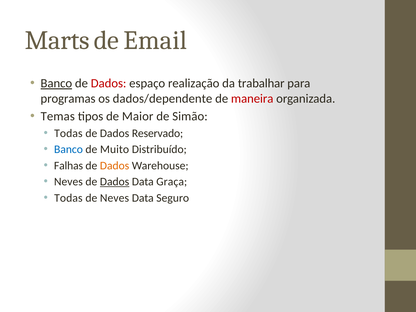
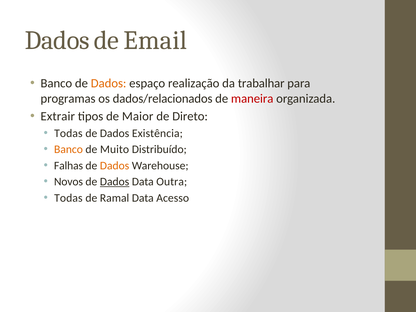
Marts at (57, 40): Marts -> Dados
Banco at (56, 83) underline: present -> none
Dados at (109, 83) colour: red -> orange
dados/dependente: dados/dependente -> dados/relacionados
Temas: Temas -> Extrair
Simão: Simão -> Direto
Reservado: Reservado -> Existência
Banco at (68, 149) colour: blue -> orange
Neves at (68, 182): Neves -> Novos
Graça: Graça -> Outra
de Neves: Neves -> Ramal
Seguro: Seguro -> Acesso
